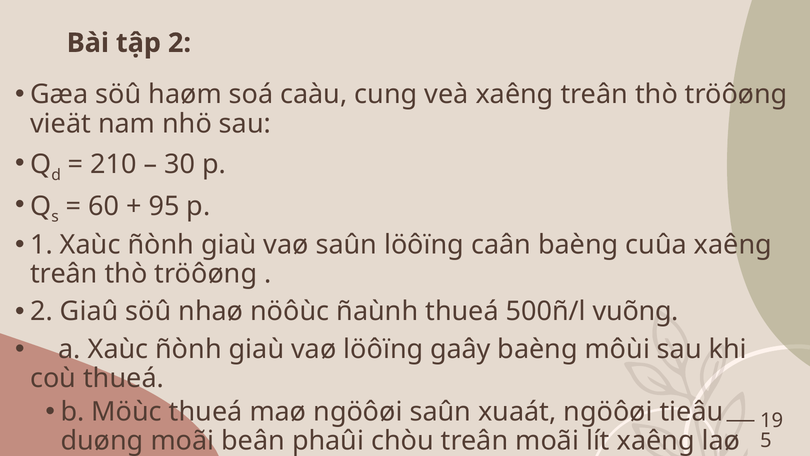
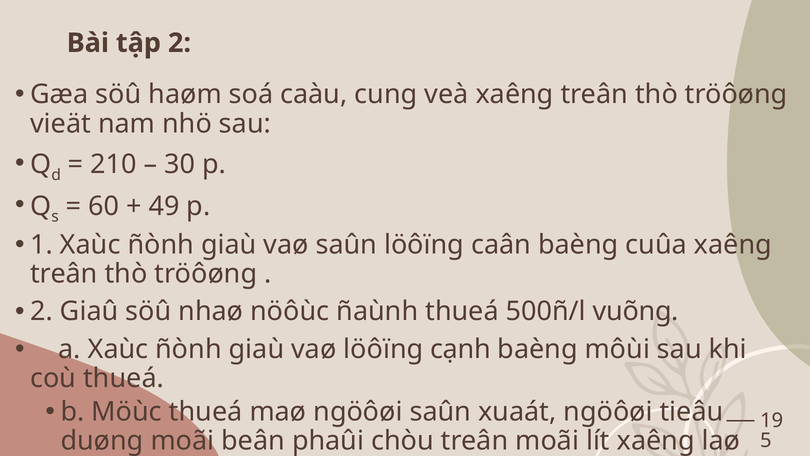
95: 95 -> 49
gaây: gaây -> cạnh
